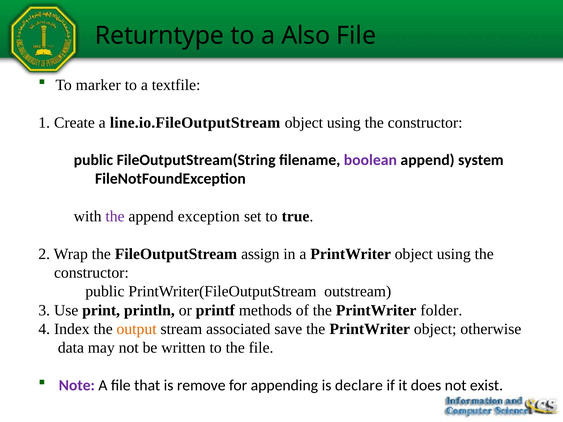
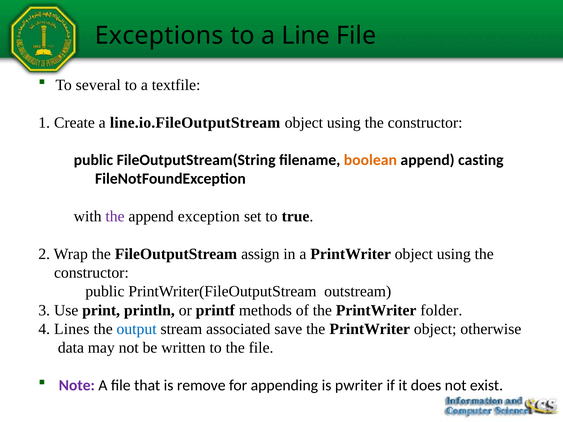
Returntype: Returntype -> Exceptions
Also: Also -> Line
marker: marker -> several
boolean colour: purple -> orange
system: system -> casting
Index: Index -> Lines
output colour: orange -> blue
declare: declare -> pwriter
